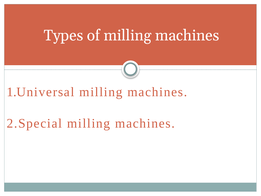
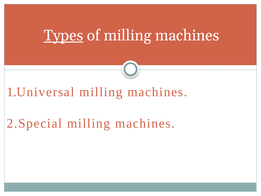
Types underline: none -> present
